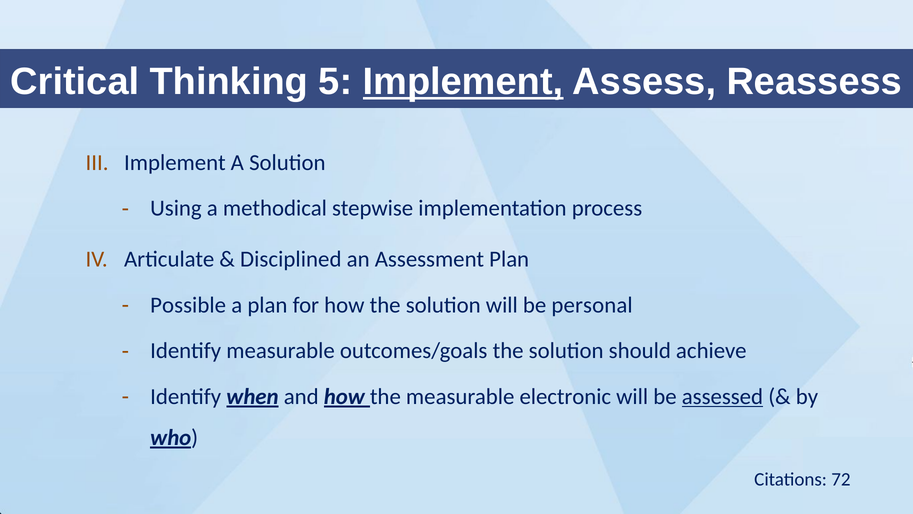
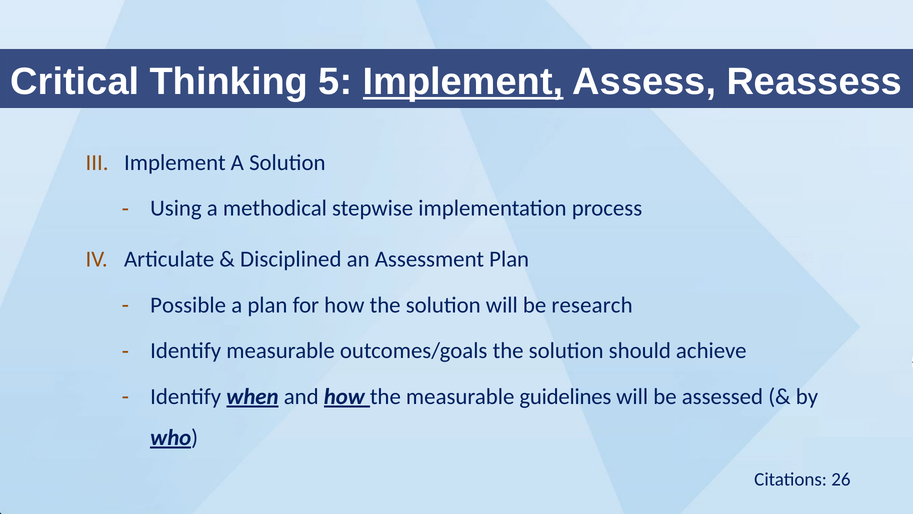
personal: personal -> research
electronic: electronic -> guidelines
assessed underline: present -> none
72: 72 -> 26
